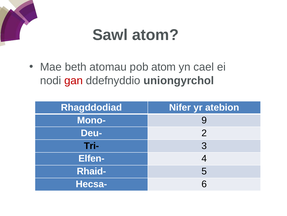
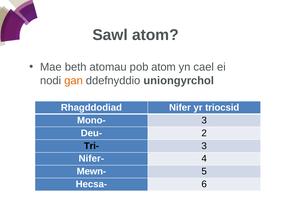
gan colour: red -> orange
atebion: atebion -> triocsid
Mono- 9: 9 -> 3
Elfen-: Elfen- -> Nifer-
Rhaid-: Rhaid- -> Mewn-
